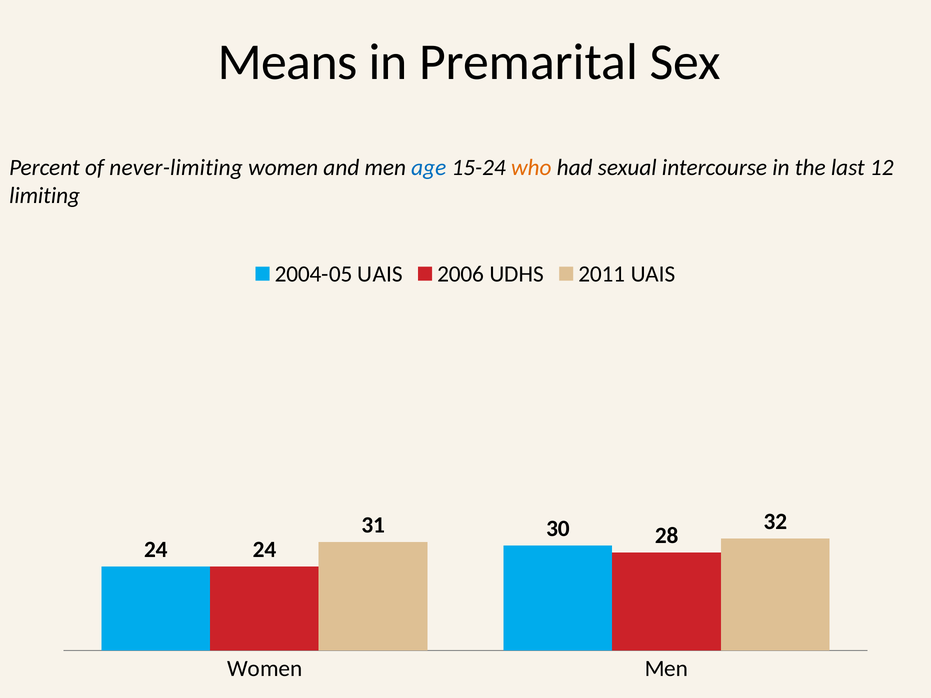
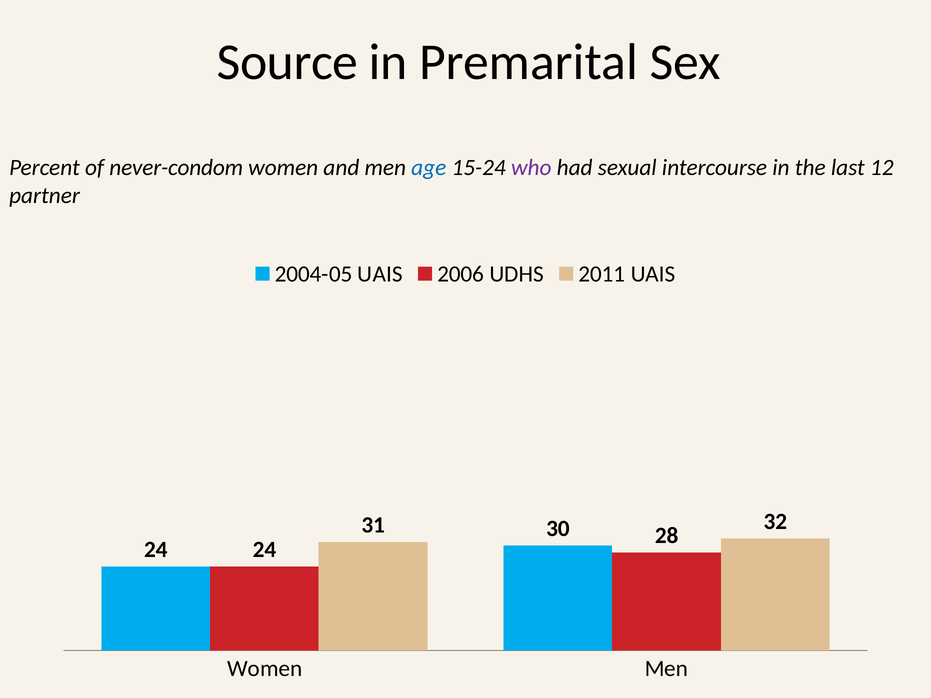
Means: Means -> Source
never-limiting: never-limiting -> never-condom
who colour: orange -> purple
limiting: limiting -> partner
